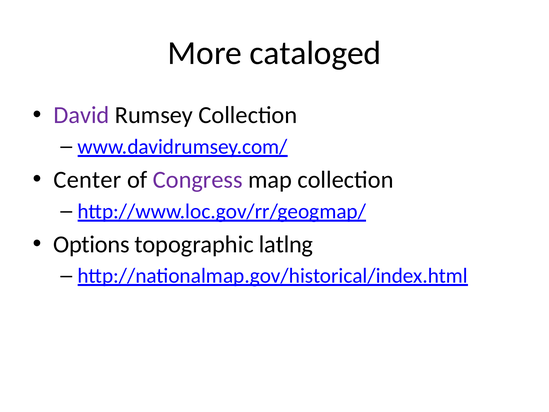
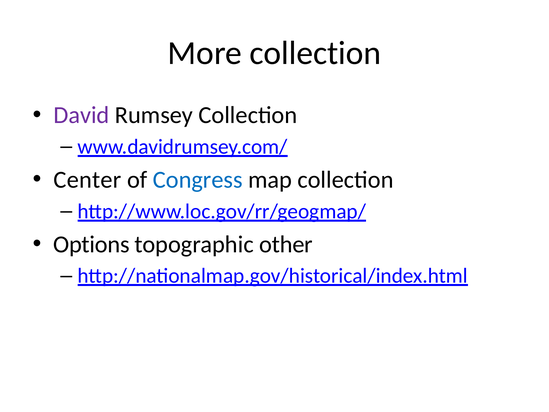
More cataloged: cataloged -> collection
Congress colour: purple -> blue
latlng: latlng -> other
